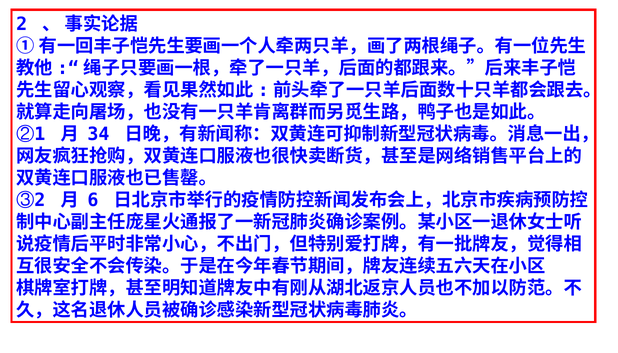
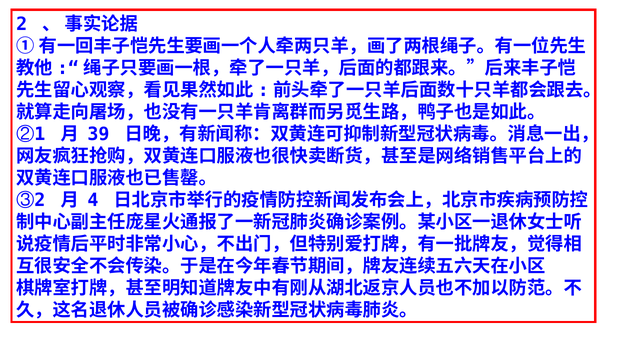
34: 34 -> 39
6: 6 -> 4
